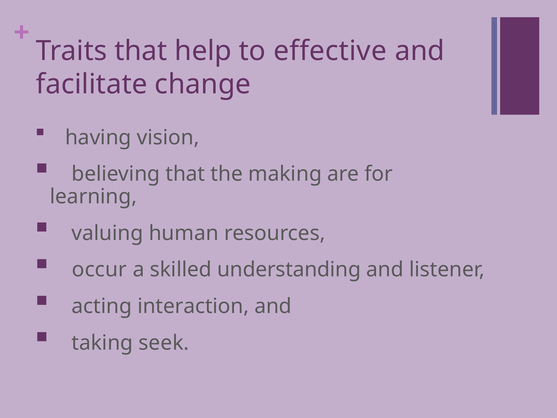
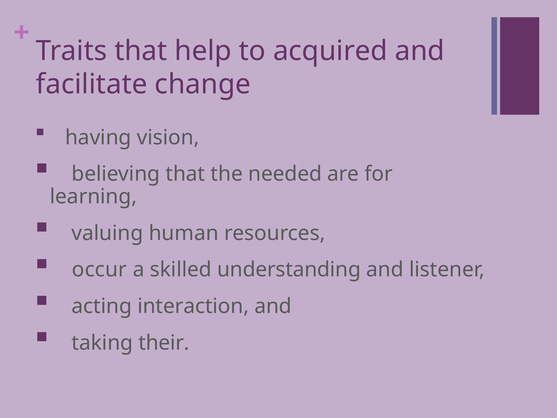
effective: effective -> acquired
making: making -> needed
seek: seek -> their
